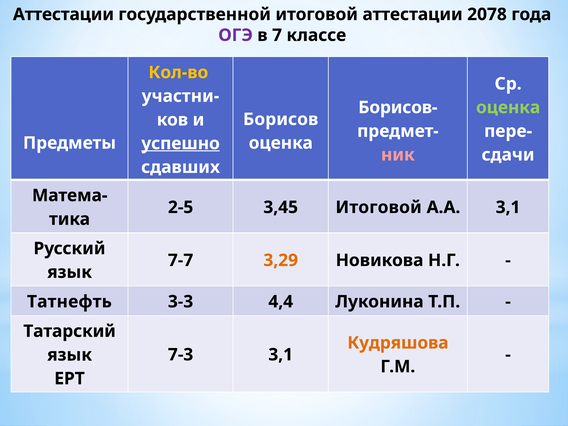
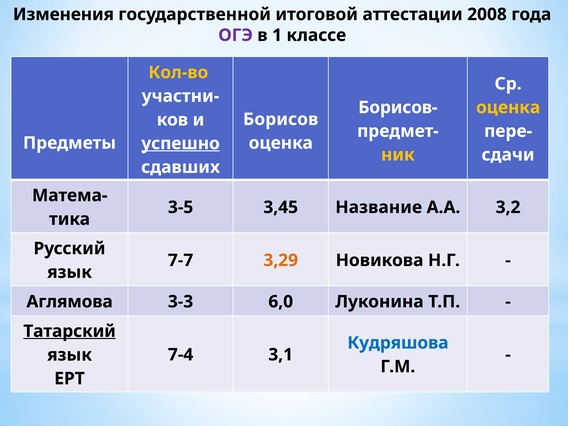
Аттестации at (63, 14): Аттестации -> Изменения
2078: 2078 -> 2008
7: 7 -> 1
оценка at (508, 107) colour: light green -> yellow
ник colour: pink -> yellow
2-5: 2-5 -> 3-5
3,45 Итоговой: Итоговой -> Название
А.А 3,1: 3,1 -> 3,2
Татнефть: Татнефть -> Аглямова
4,4: 4,4 -> 6,0
Татарский underline: none -> present
Кудряшова colour: orange -> blue
7-3: 7-3 -> 7-4
